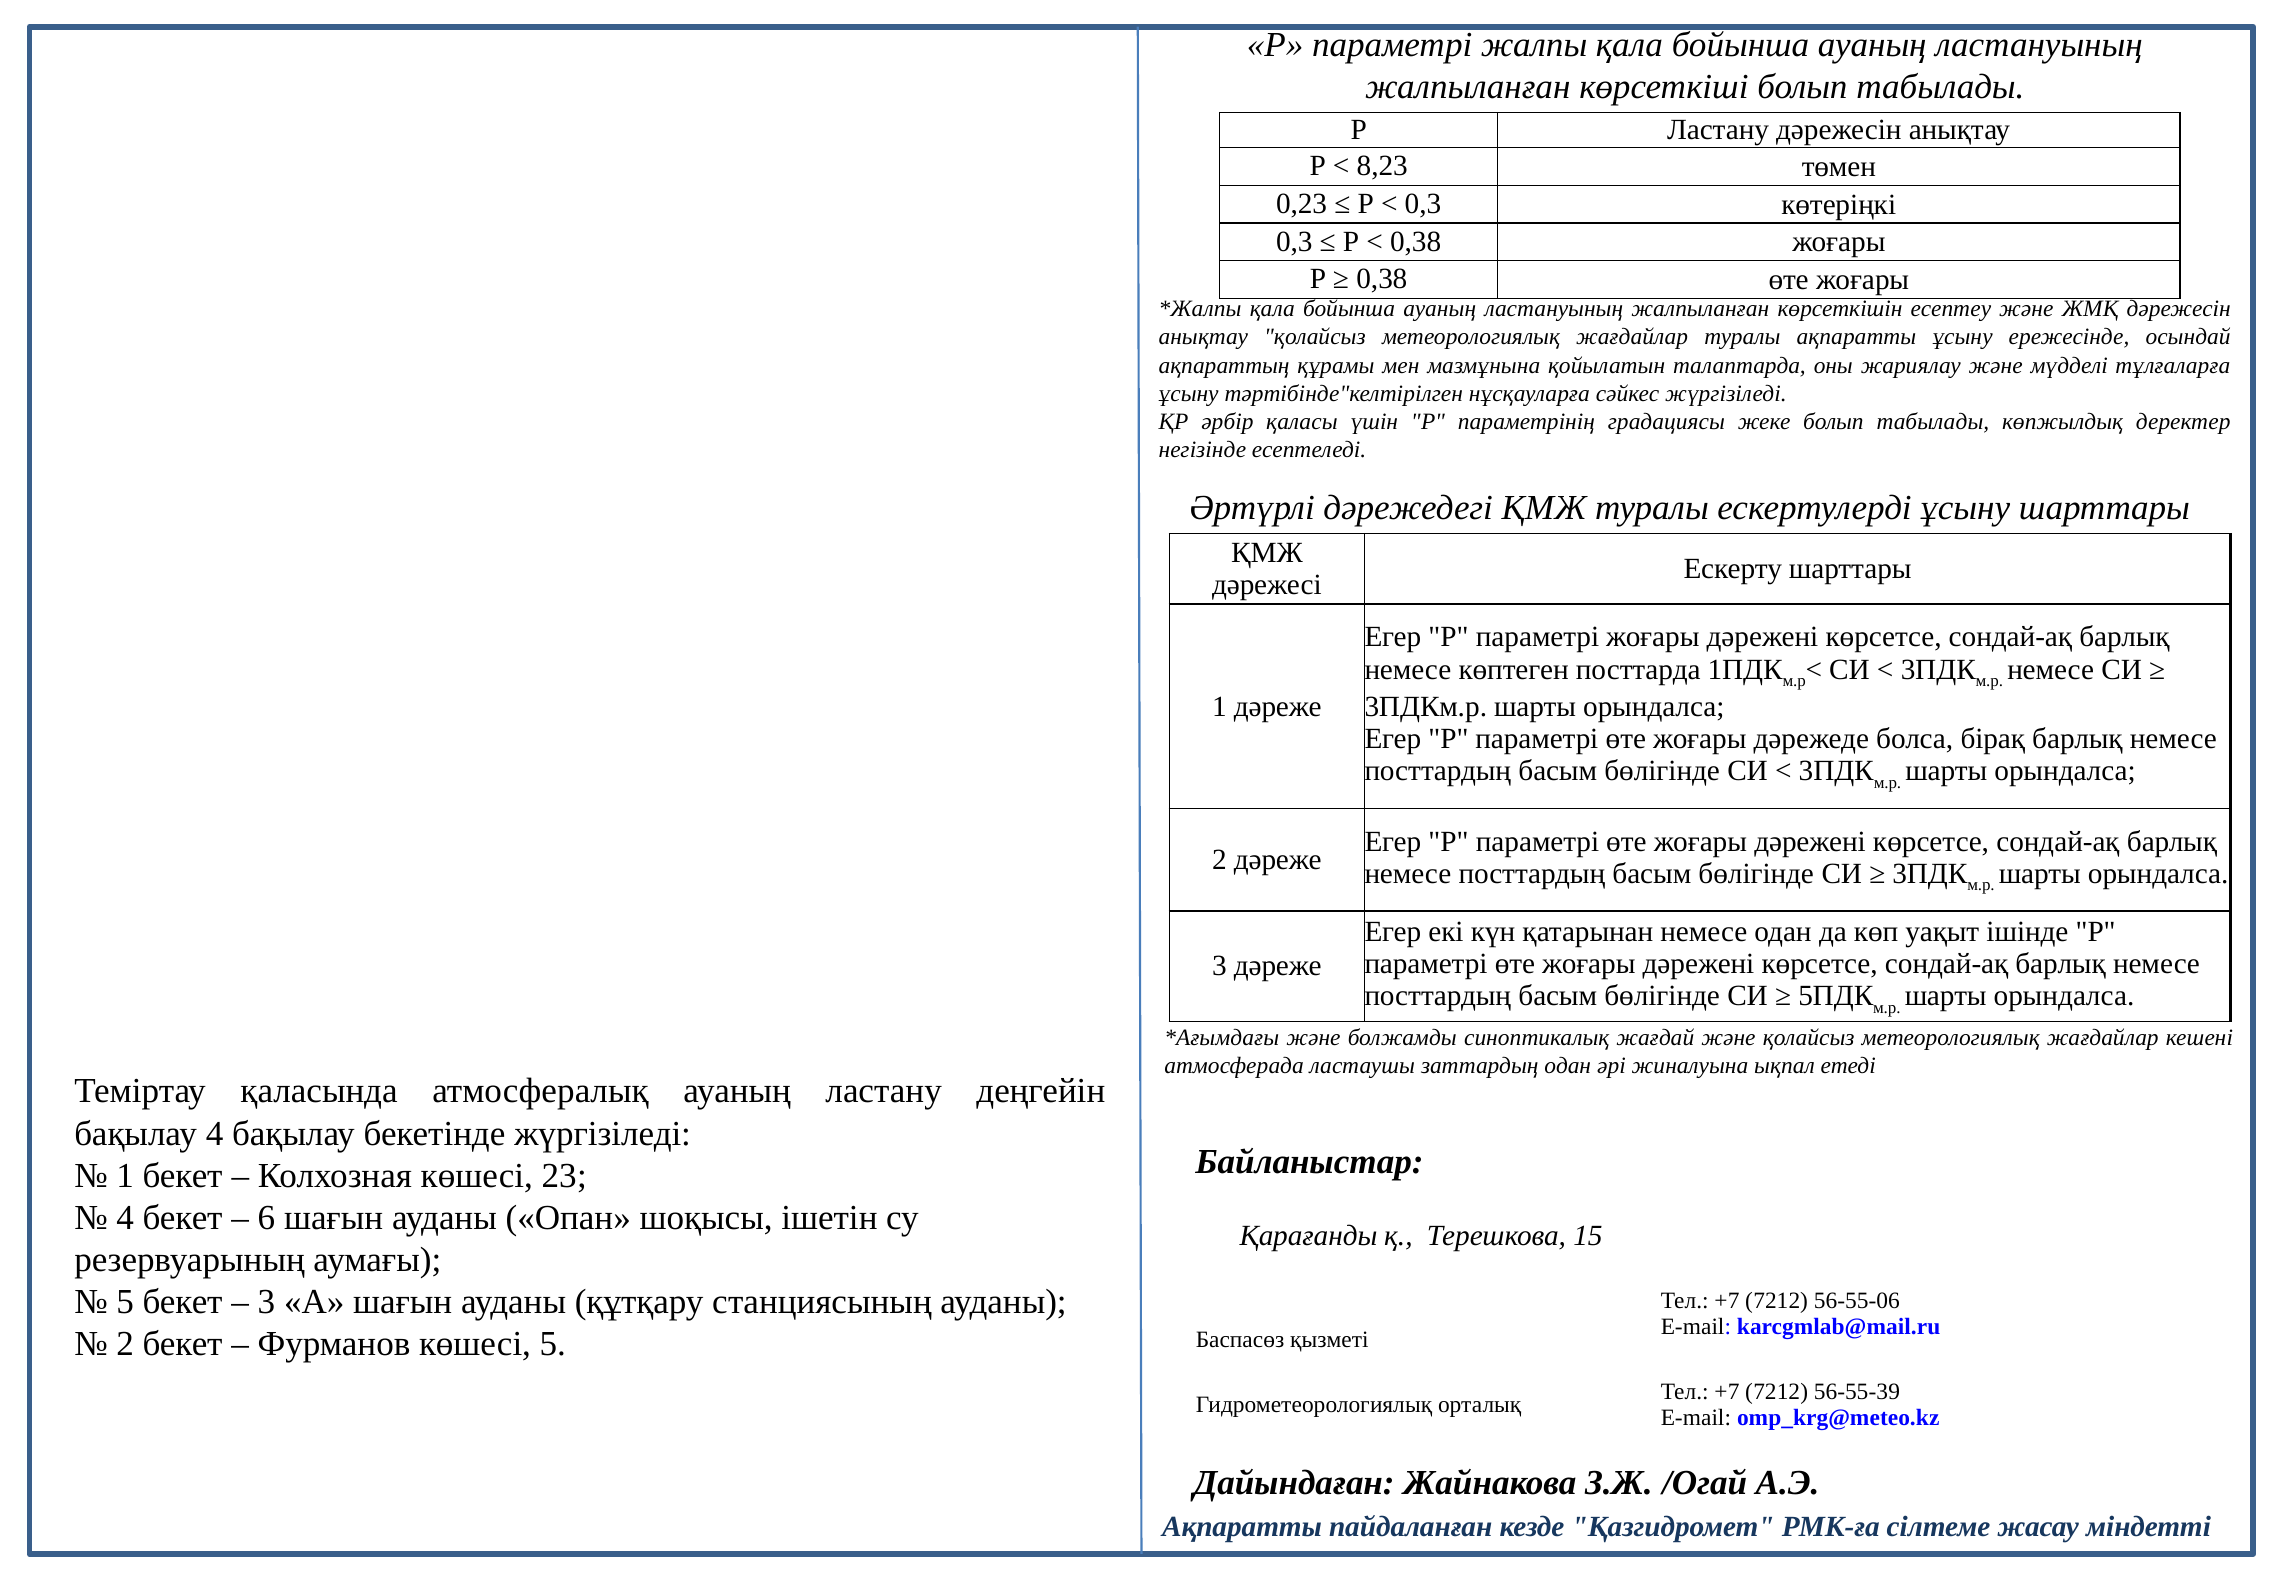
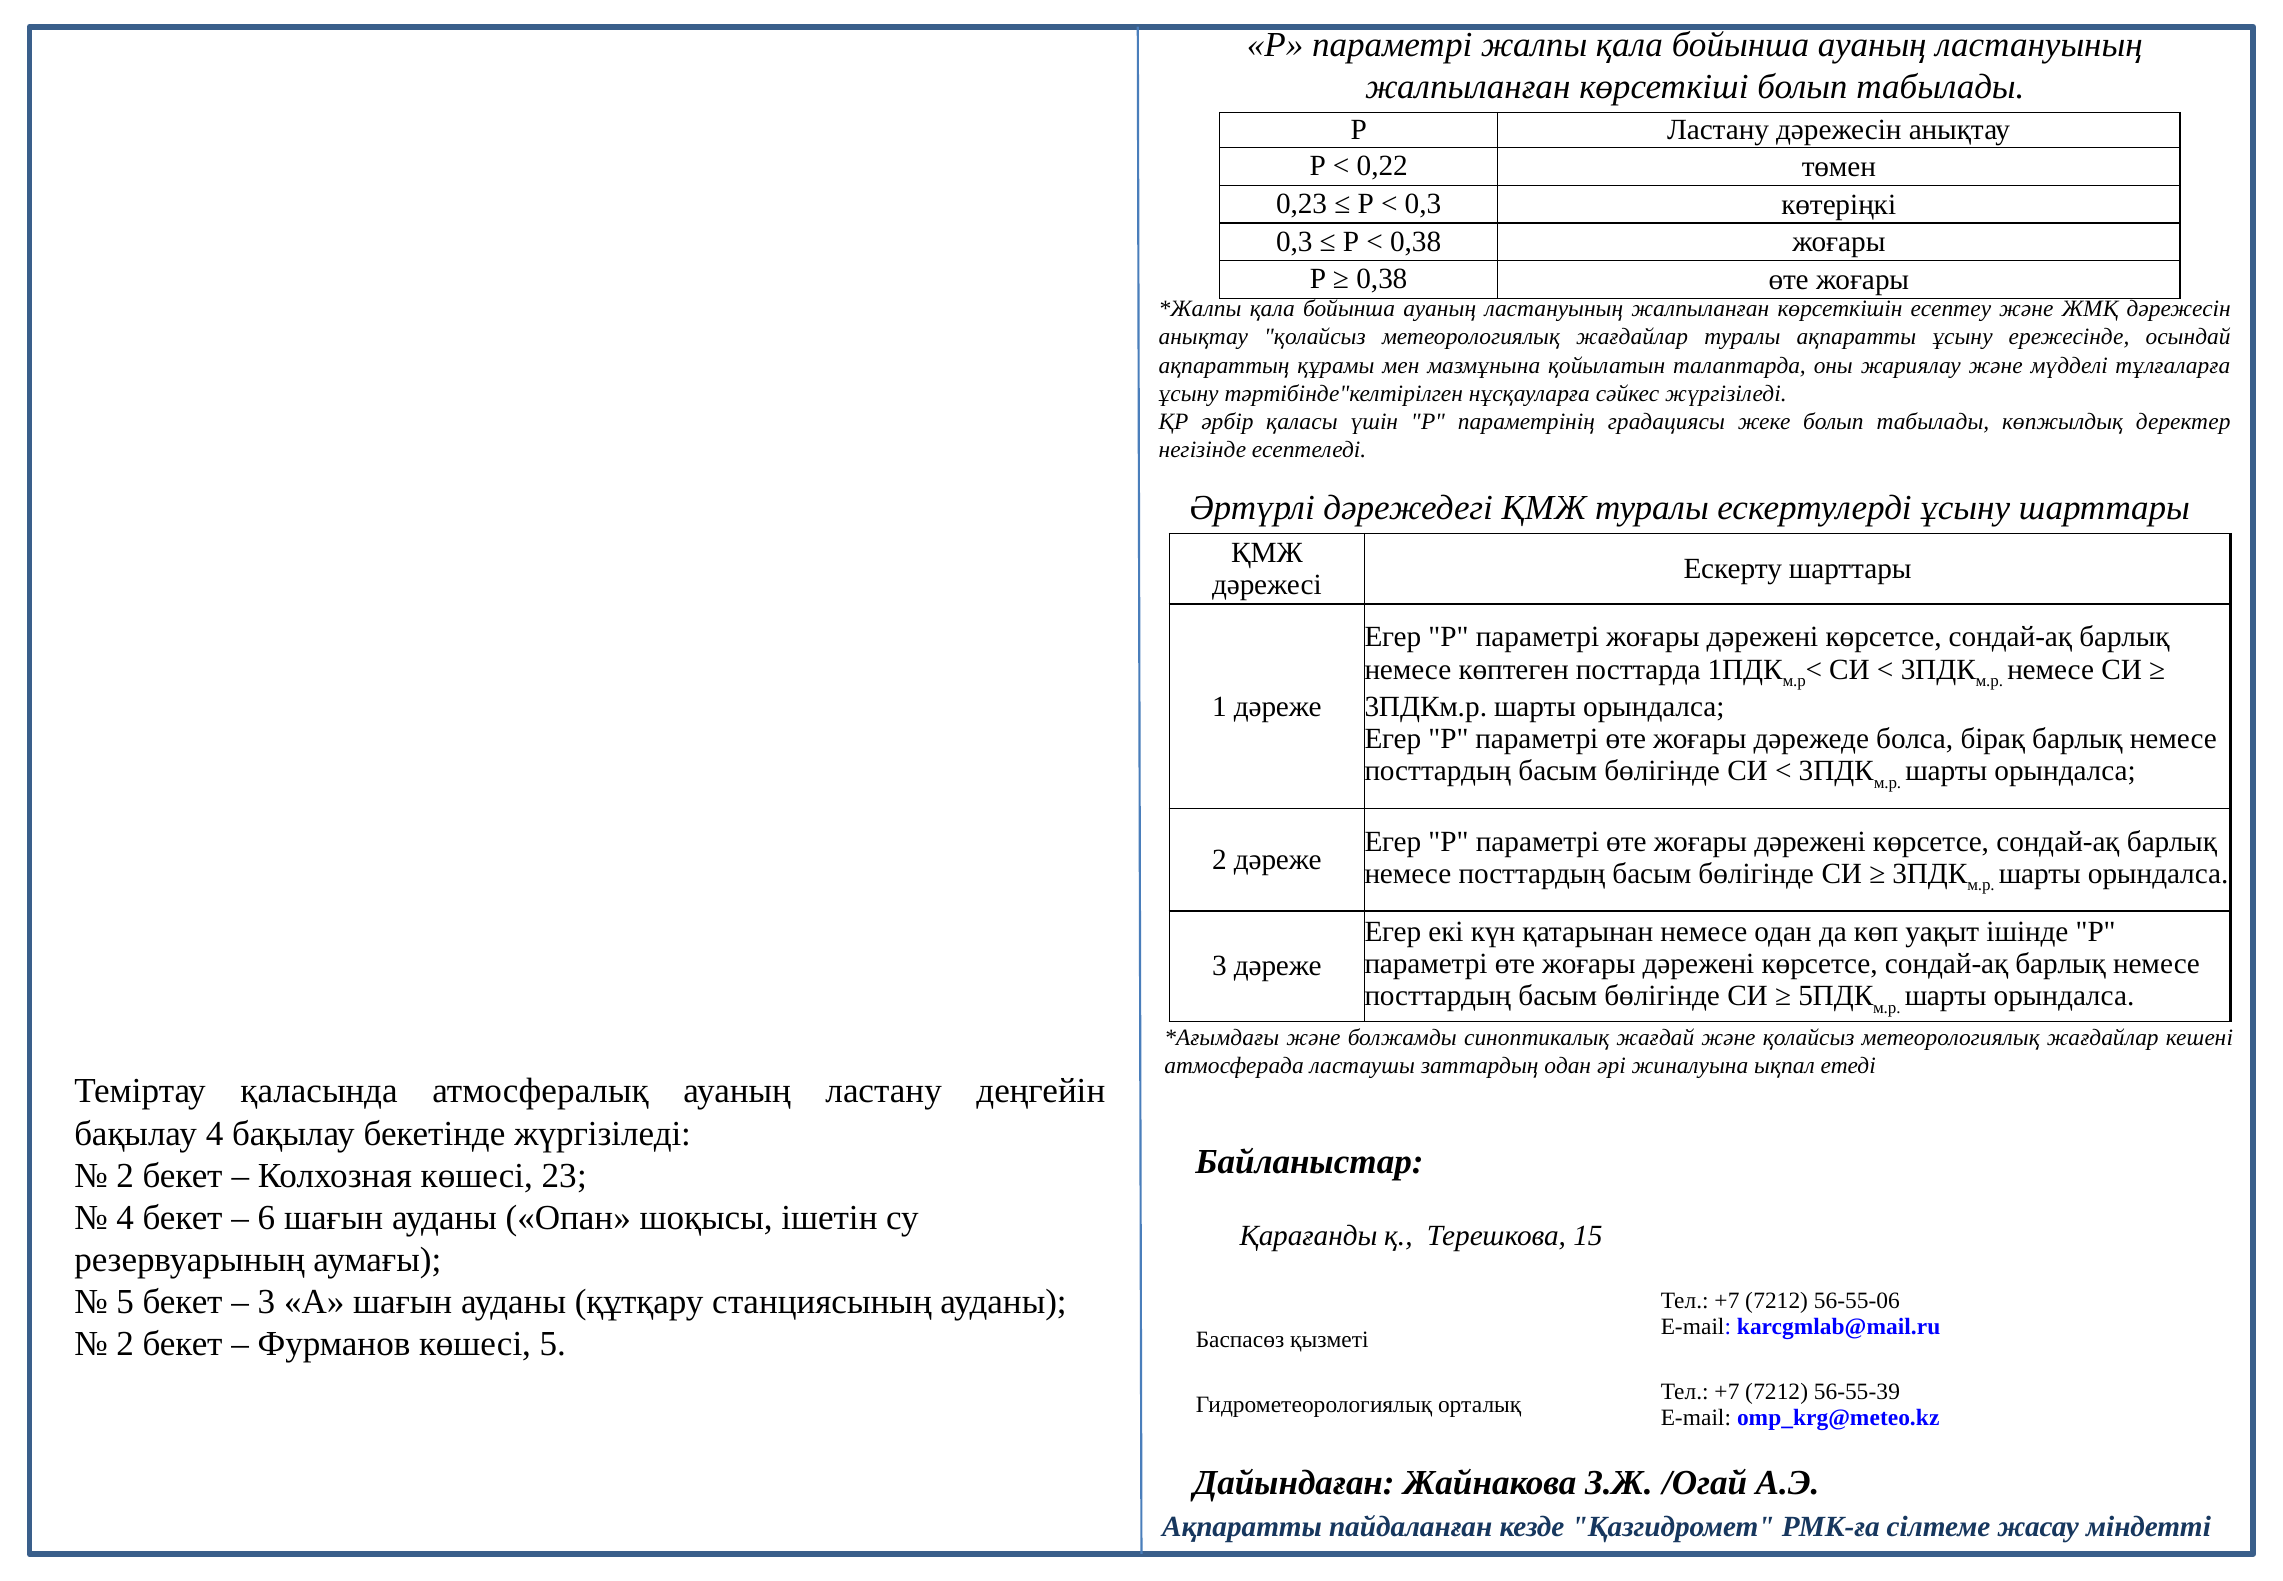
8,23: 8,23 -> 0,22
1 at (125, 1175): 1 -> 2
